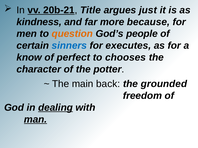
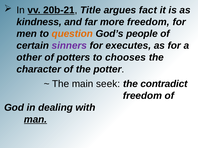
just: just -> fact
more because: because -> freedom
sinners colour: blue -> purple
know: know -> other
perfect: perfect -> potters
back: back -> seek
grounded: grounded -> contradict
dealing underline: present -> none
